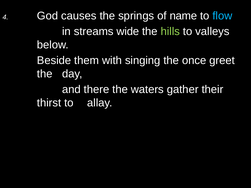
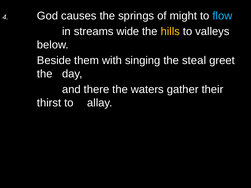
name: name -> might
hills colour: light green -> yellow
once: once -> steal
